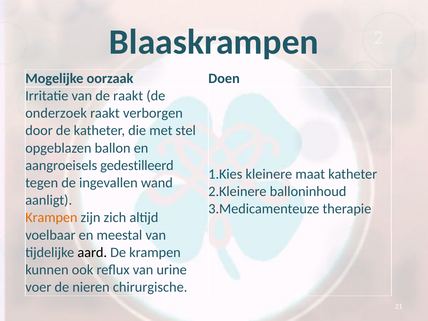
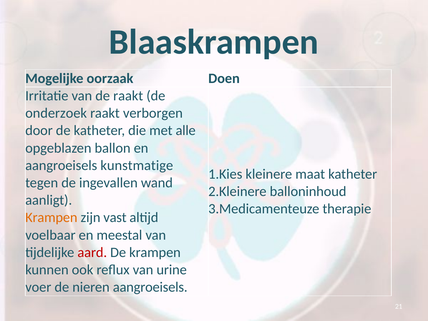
stel: stel -> alle
gedestilleerd: gedestilleerd -> kunstmatige
zich: zich -> vast
aard colour: black -> red
nieren chirurgische: chirurgische -> aangroeisels
